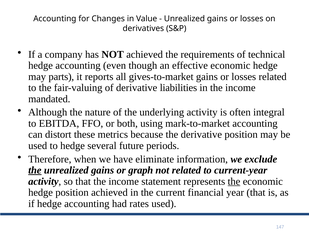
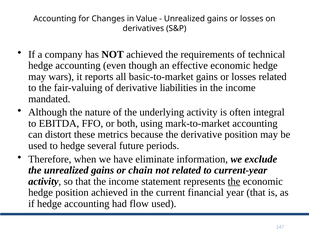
parts: parts -> wars
gives-to-market: gives-to-market -> basic-to-market
the at (35, 170) underline: present -> none
graph: graph -> chain
rates: rates -> flow
